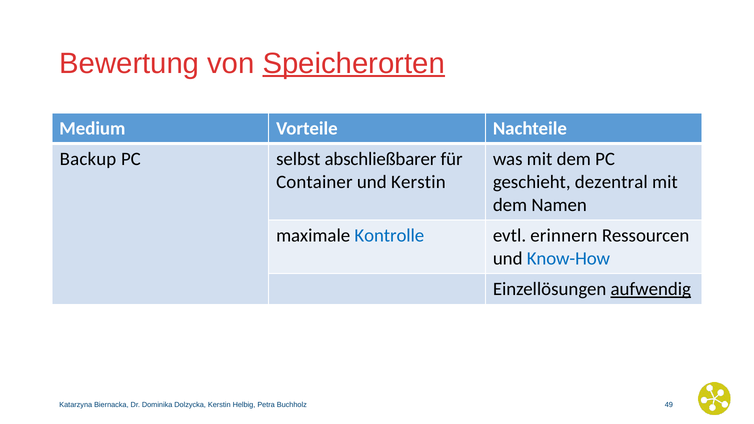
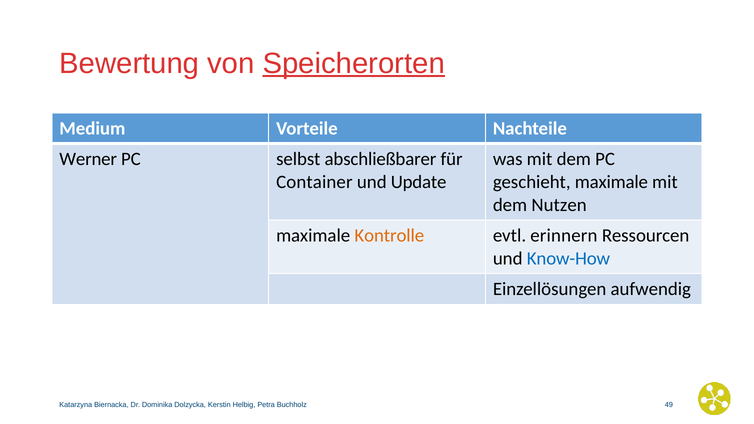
Backup: Backup -> Werner
und Kerstin: Kerstin -> Update
geschieht dezentral: dezentral -> maximale
Namen: Namen -> Nutzen
Kontrolle colour: blue -> orange
aufwendig underline: present -> none
